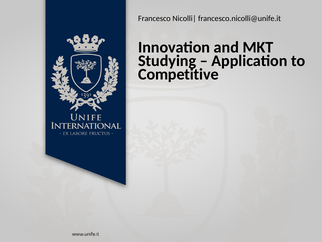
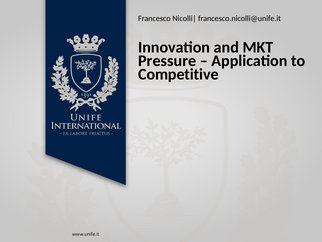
Studying: Studying -> Pressure
